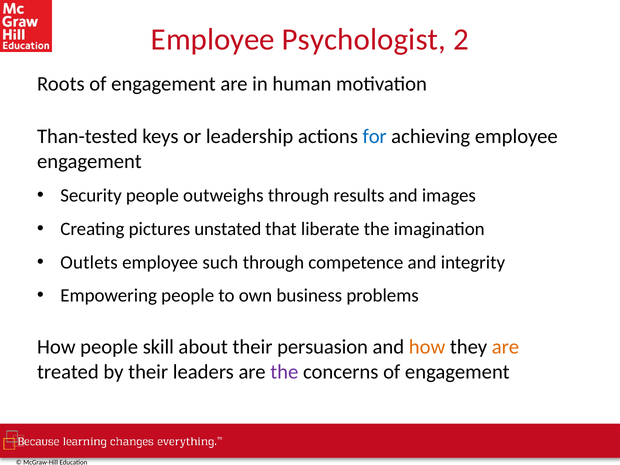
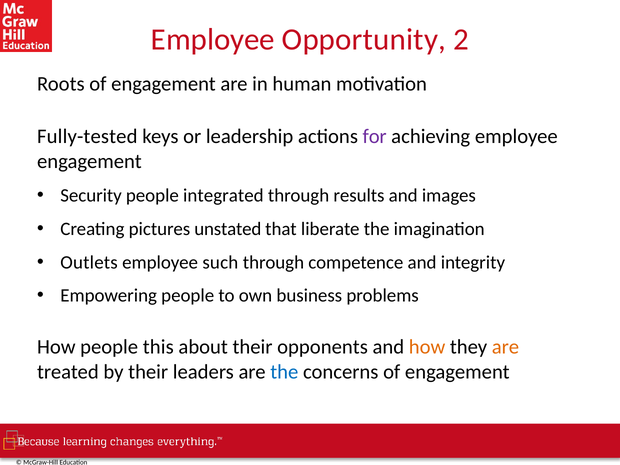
Psychologist: Psychologist -> Opportunity
Than-tested: Than-tested -> Fully-tested
for colour: blue -> purple
outweighs: outweighs -> integrated
skill: skill -> this
persuasion: persuasion -> opponents
the at (284, 372) colour: purple -> blue
